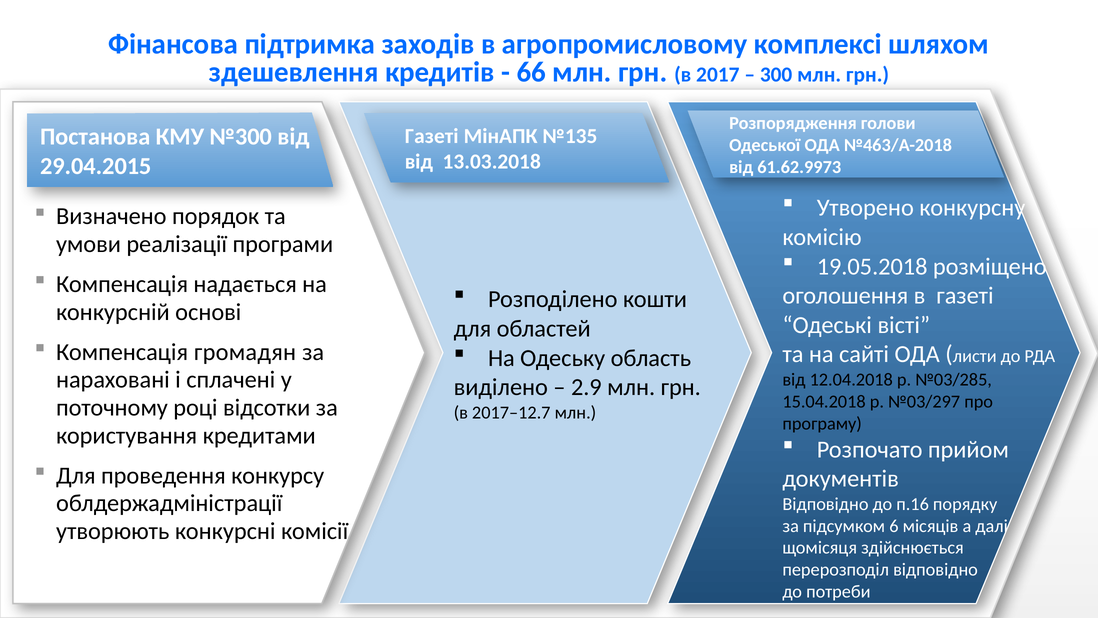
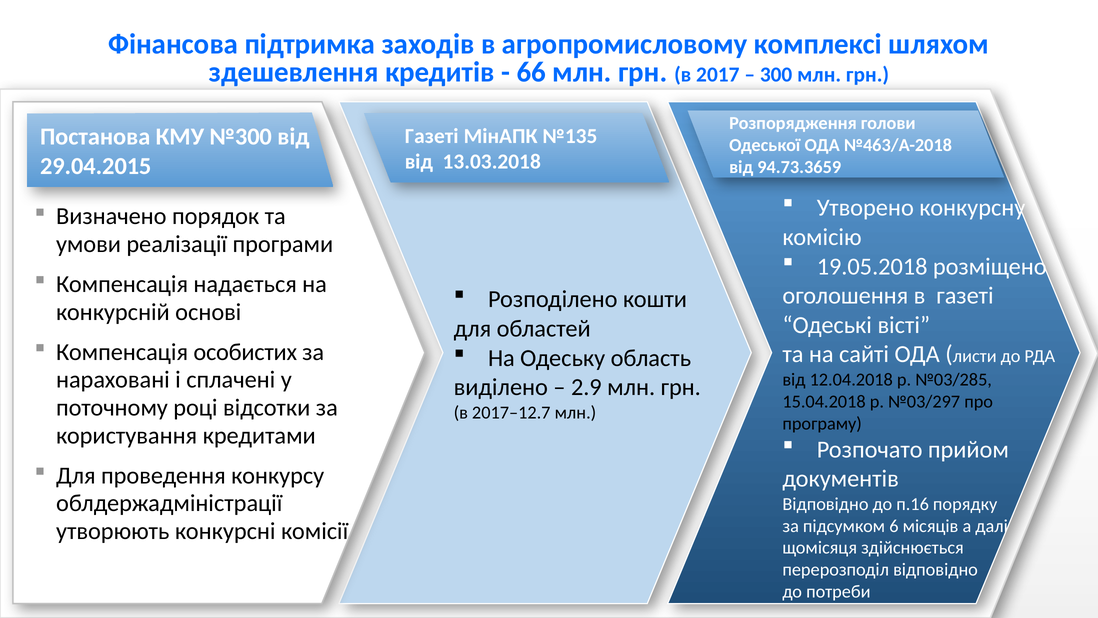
61.62.9973: 61.62.9973 -> 94.73.3659
громадян: громадян -> особистих
